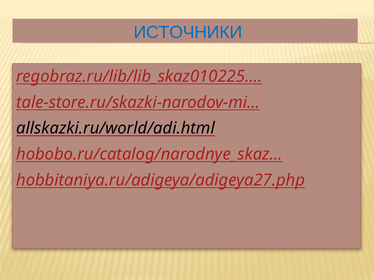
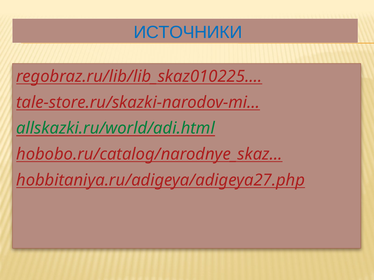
allskazki.ru/world/adi.html colour: black -> green
